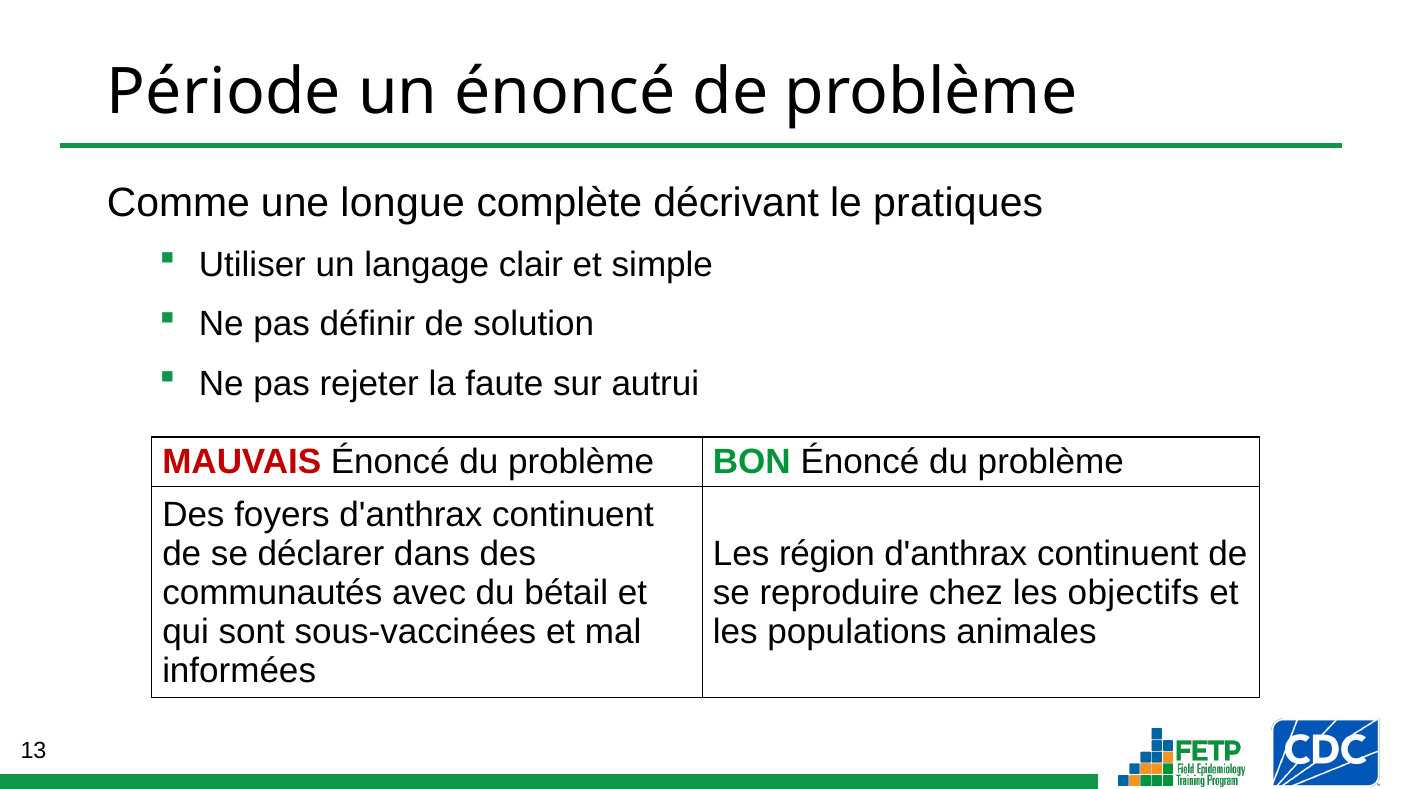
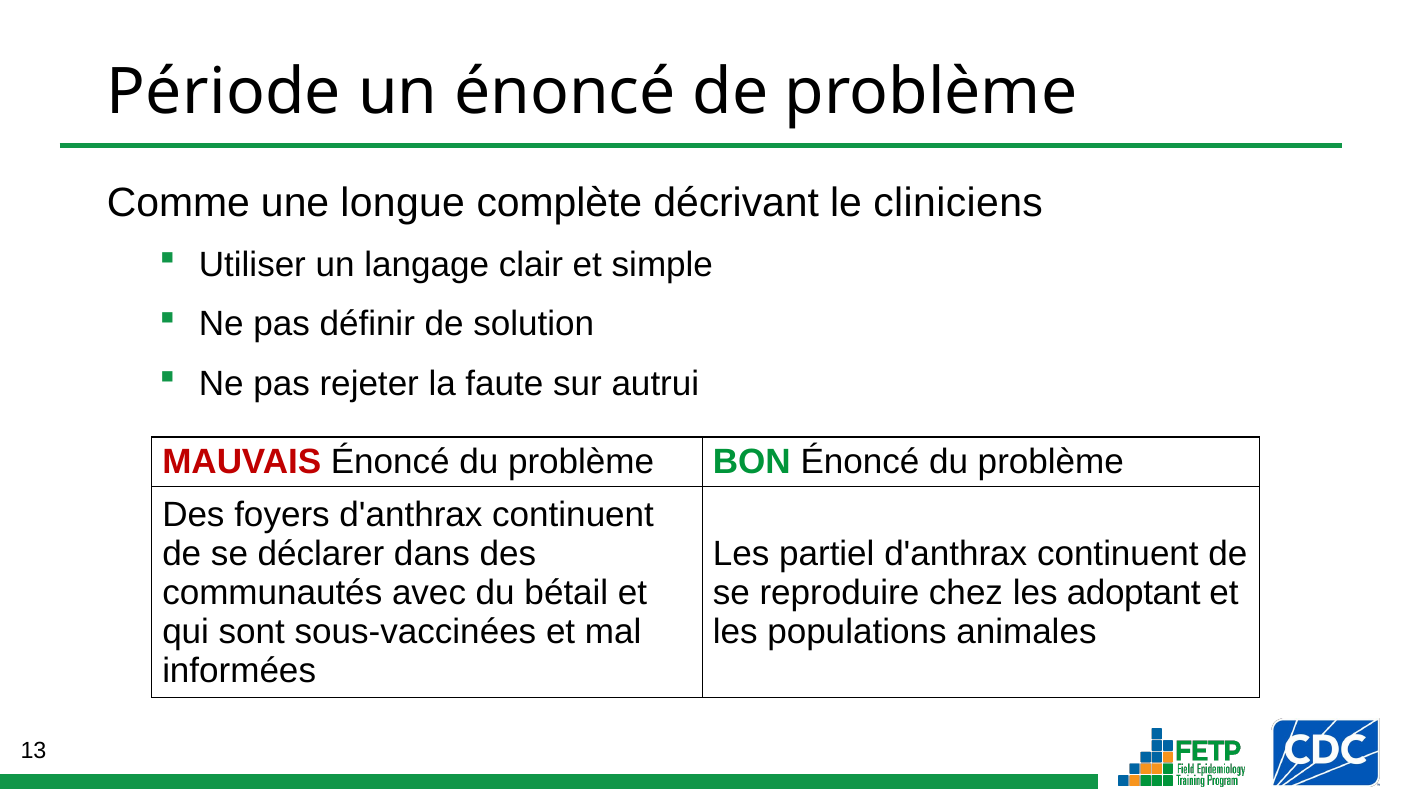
pratiques: pratiques -> cliniciens
région: région -> partiel
objectifs: objectifs -> adoptant
